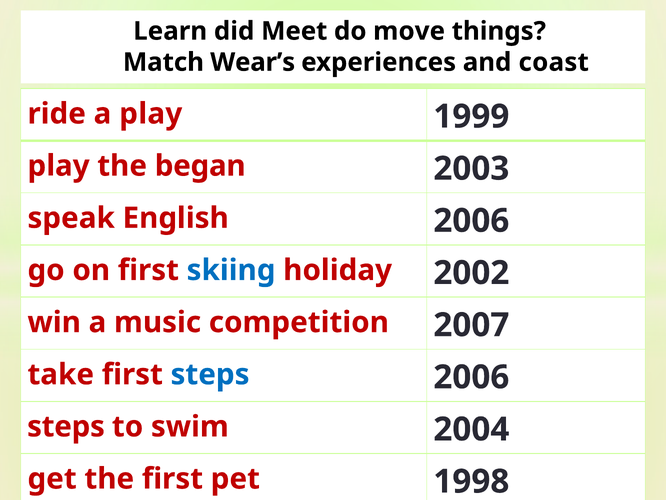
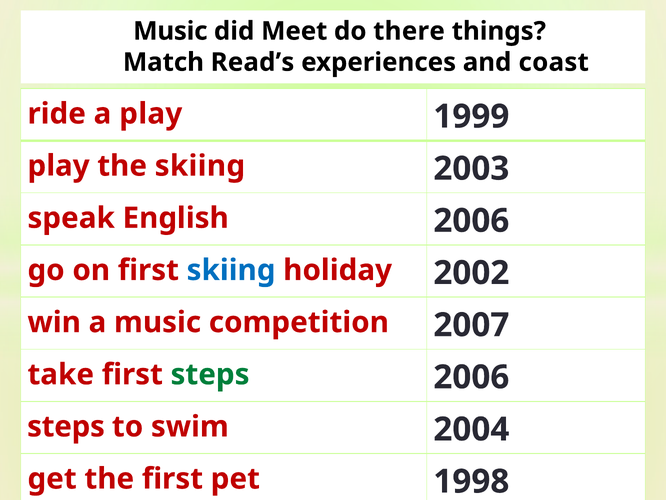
Learn at (170, 31): Learn -> Music
move: move -> there
Wear’s: Wear’s -> Read’s
the began: began -> skiing
steps at (210, 374) colour: blue -> green
